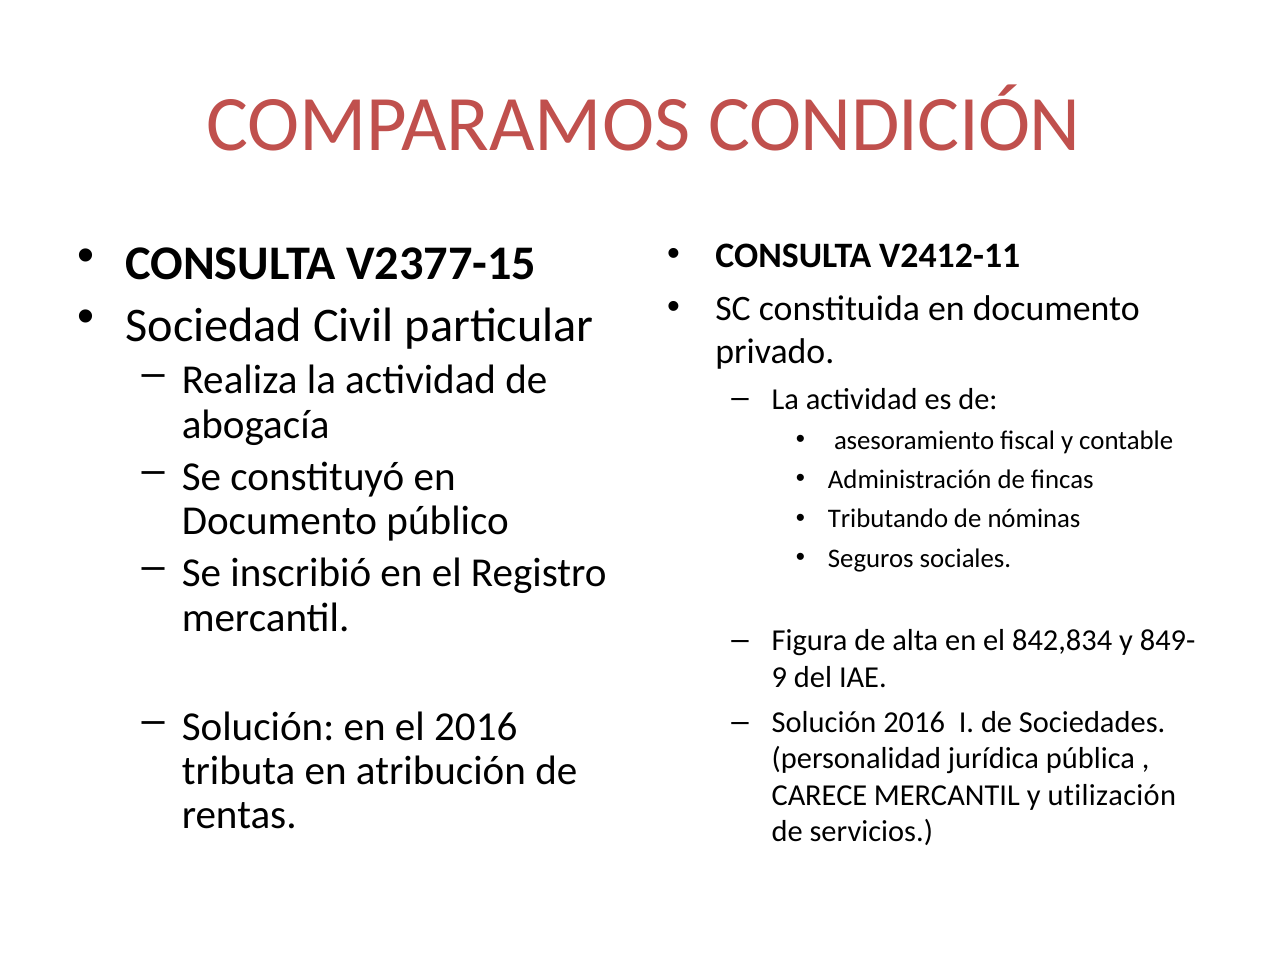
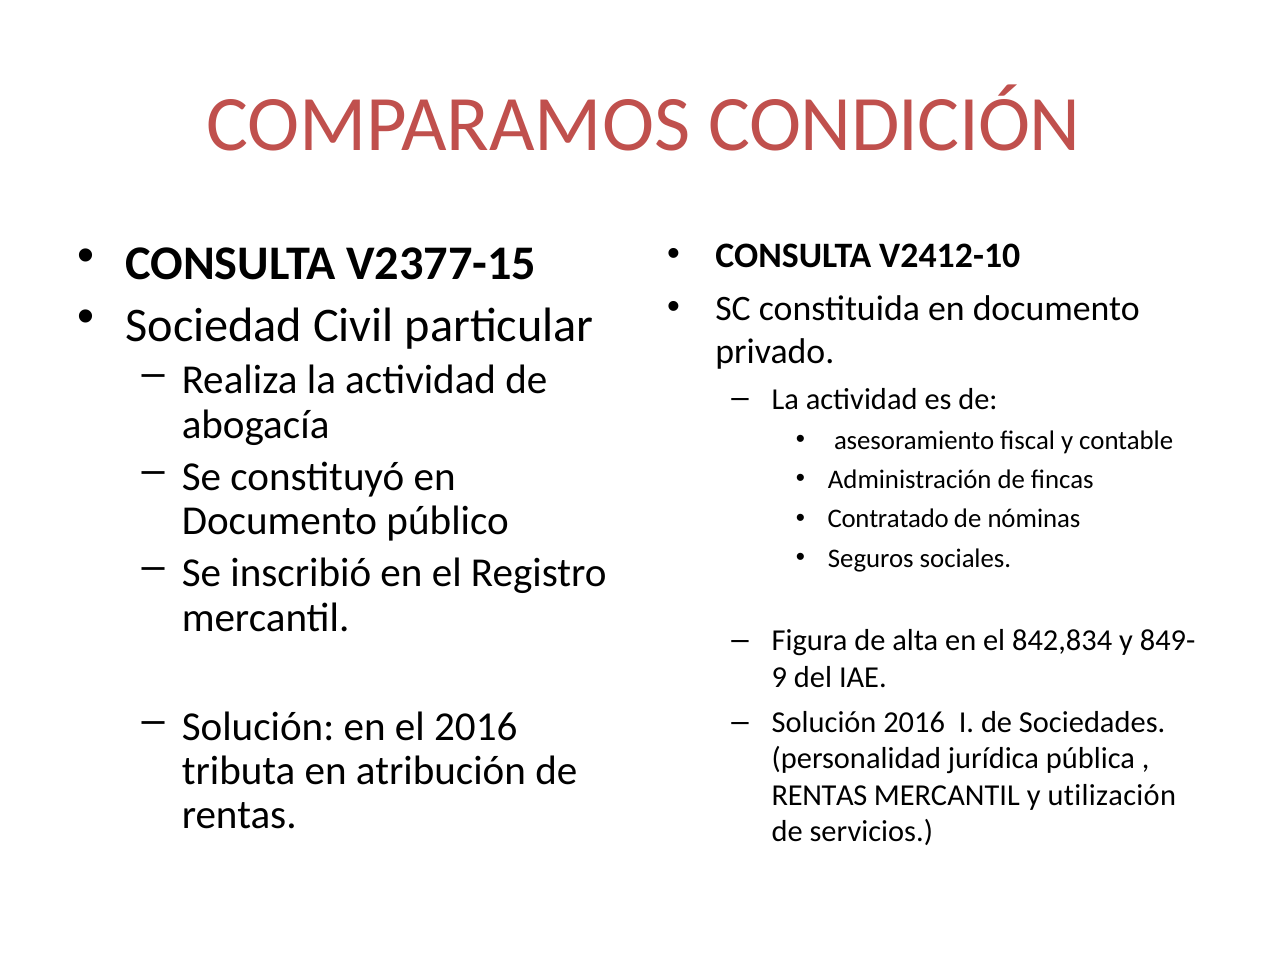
V2412-11: V2412-11 -> V2412-10
Tributando: Tributando -> Contratado
CARECE at (819, 796): CARECE -> RENTAS
